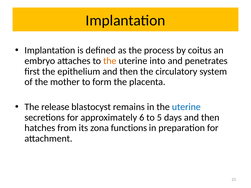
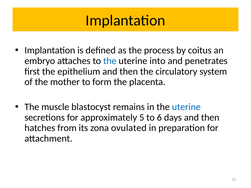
the at (110, 61) colour: orange -> blue
release: release -> muscle
6: 6 -> 5
5: 5 -> 6
functions: functions -> ovulated
